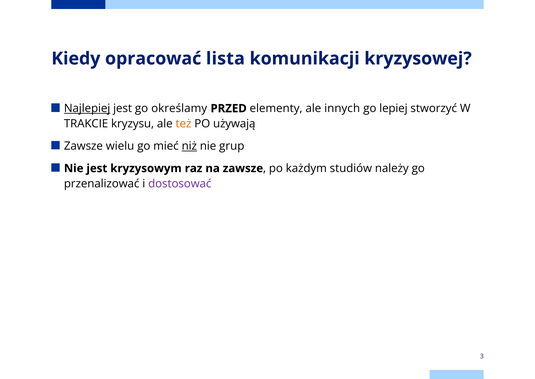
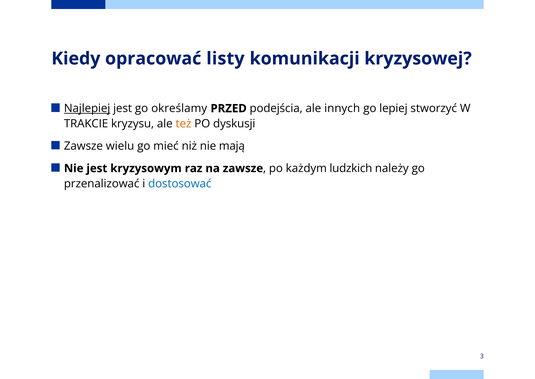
lista: lista -> listy
elementy: elementy -> podejścia
używają: używają -> dyskusji
niż underline: present -> none
grup: grup -> mają
studiów: studiów -> ludzkich
dostosować colour: purple -> blue
